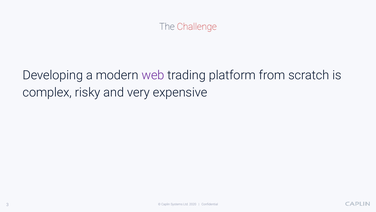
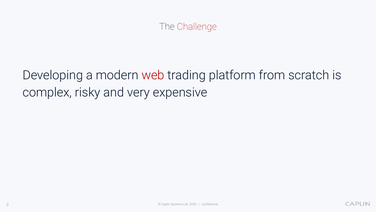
web colour: purple -> red
